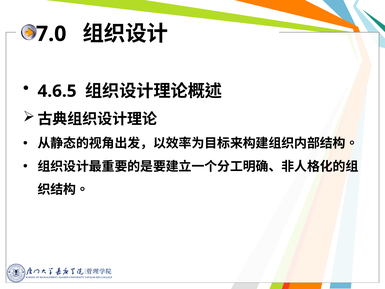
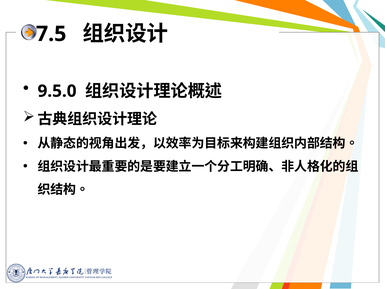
7.0: 7.0 -> 7.5
4.6.5: 4.6.5 -> 9.5.0
